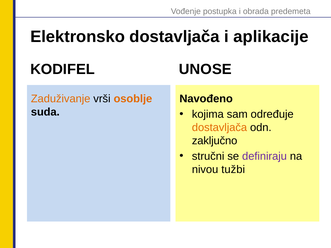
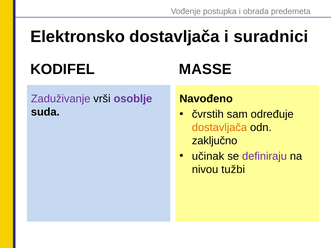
aplikacije: aplikacije -> suradnici
UNOSE: UNOSE -> MASSE
Zaduživanje colour: orange -> purple
osoblje colour: orange -> purple
kojima: kojima -> čvrstih
stručni: stručni -> učinak
